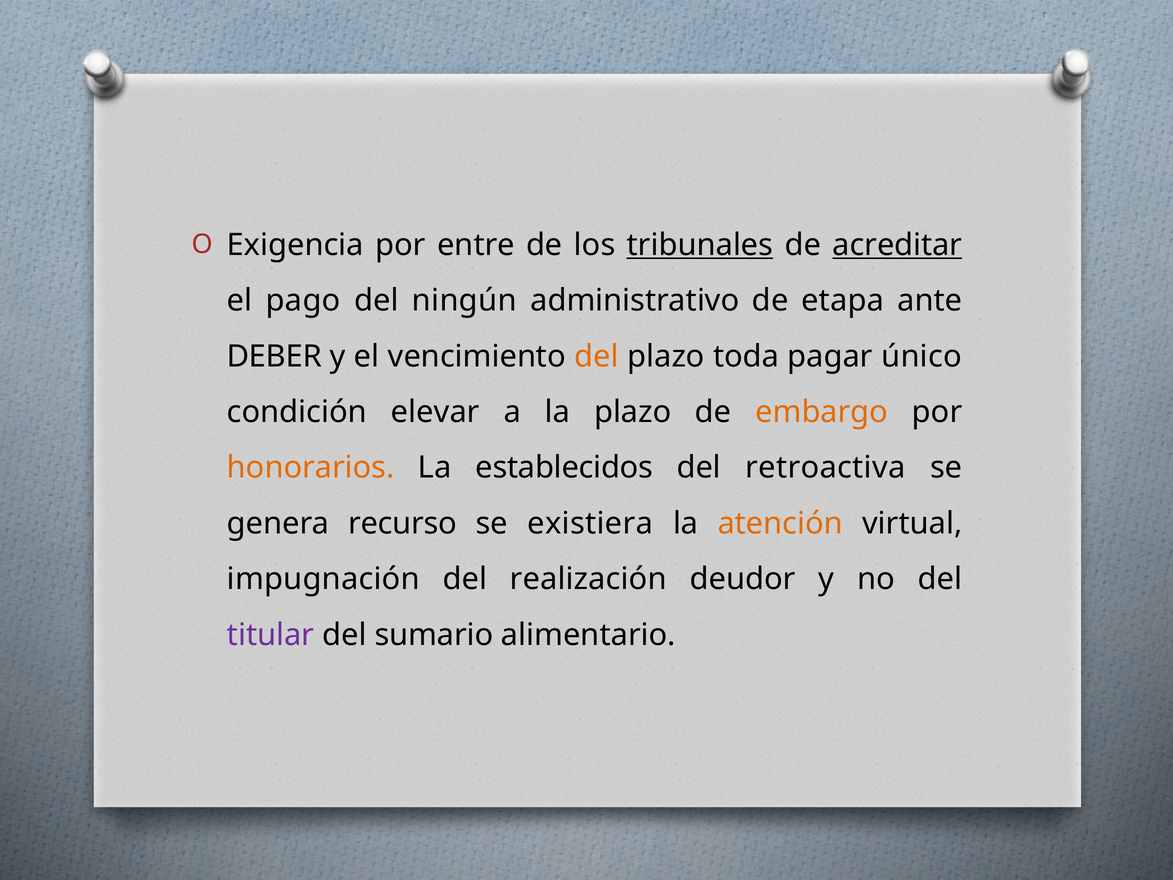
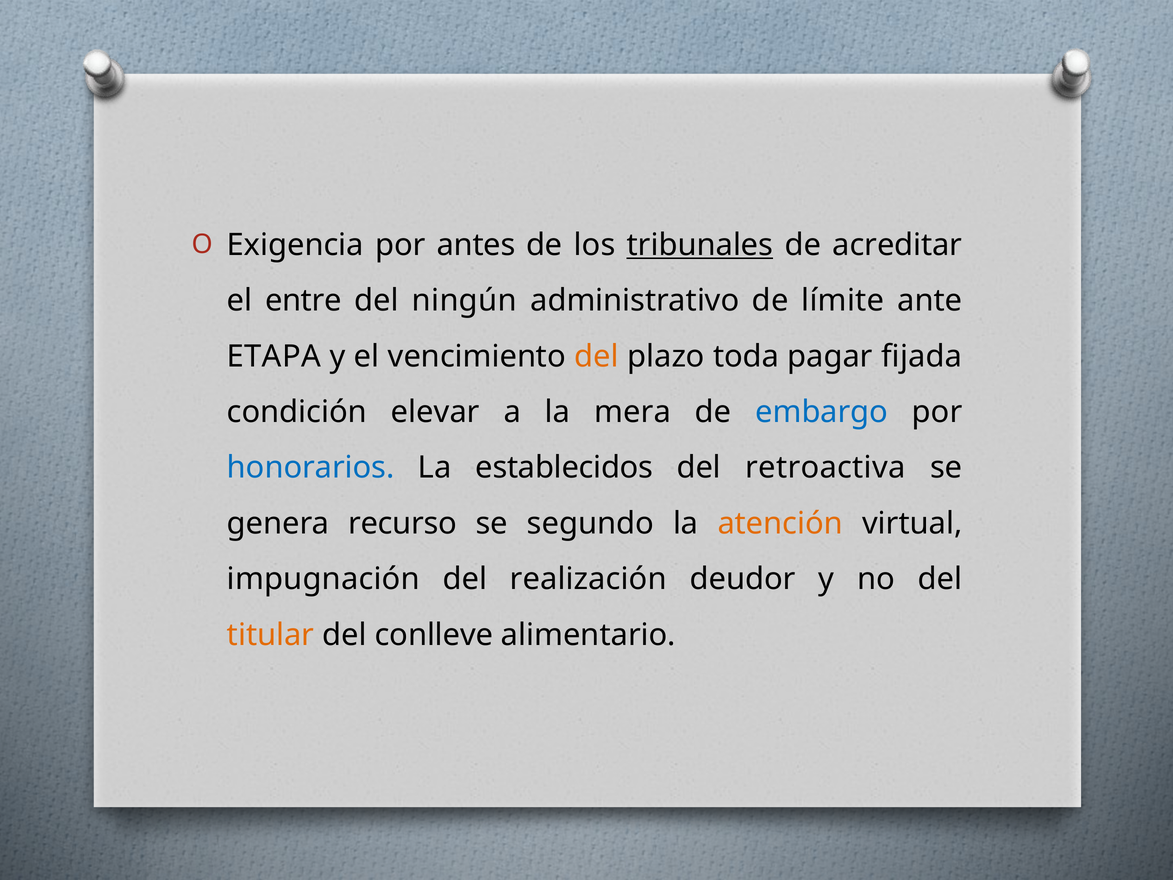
entre: entre -> antes
acreditar underline: present -> none
pago: pago -> entre
etapa: etapa -> límite
DEBER: DEBER -> ETAPA
único: único -> fijada
la plazo: plazo -> mera
embargo colour: orange -> blue
honorarios colour: orange -> blue
existiera: existiera -> segundo
titular colour: purple -> orange
sumario: sumario -> conlleve
